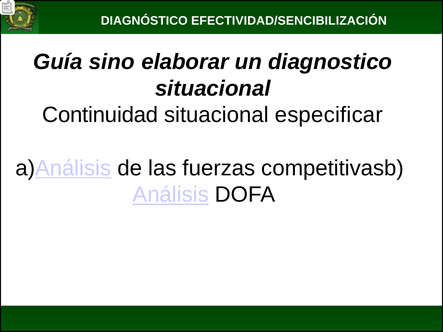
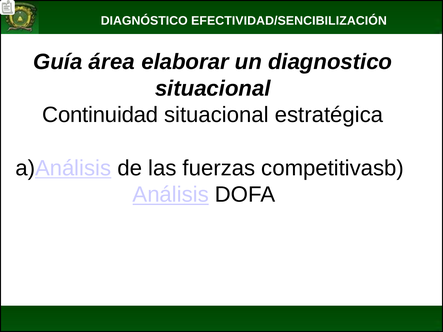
sino: sino -> área
especificar: especificar -> estratégica
